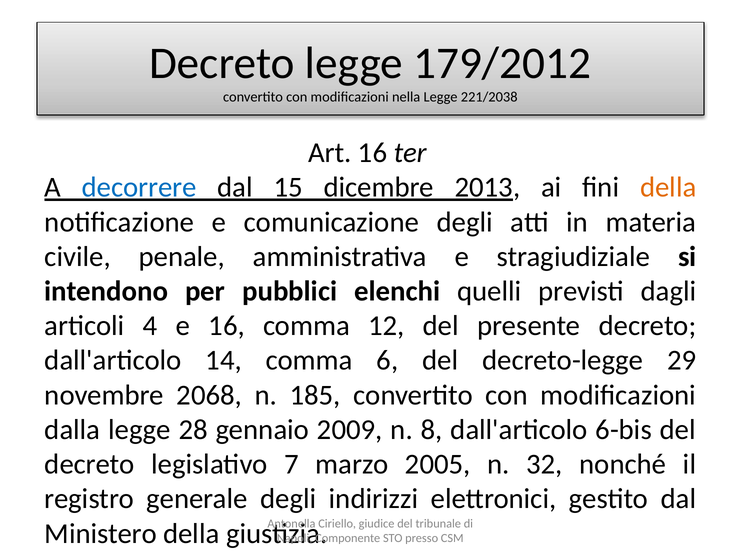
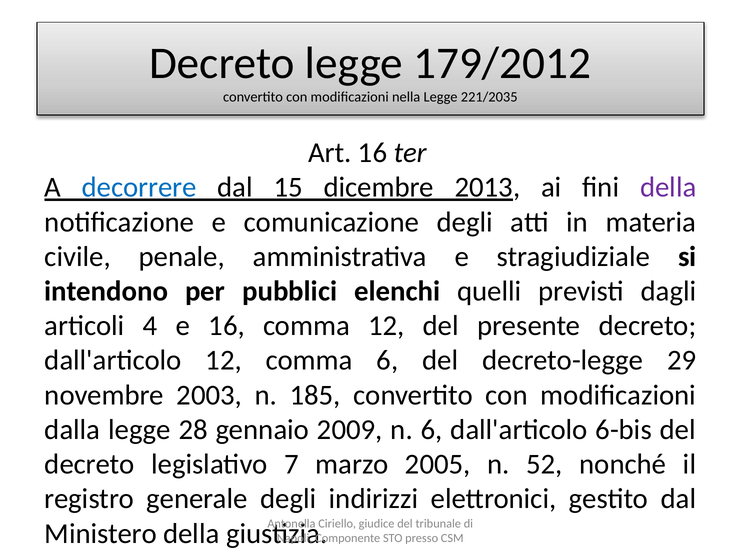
221/2038: 221/2038 -> 221/2035
della at (668, 187) colour: orange -> purple
dall'articolo 14: 14 -> 12
2068: 2068 -> 2003
n 8: 8 -> 6
32: 32 -> 52
